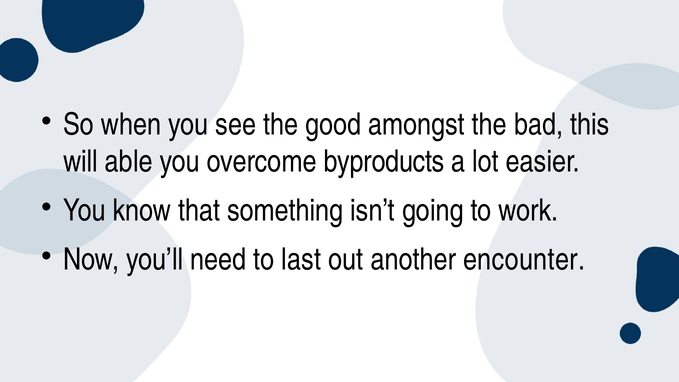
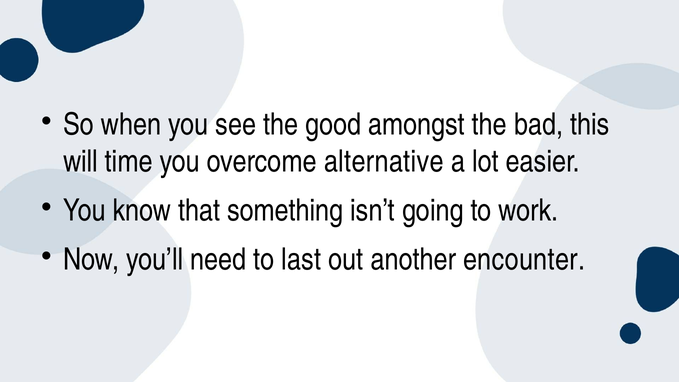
able: able -> time
byproducts: byproducts -> alternative
